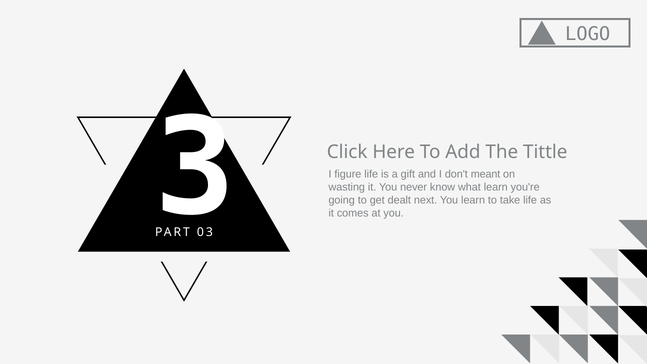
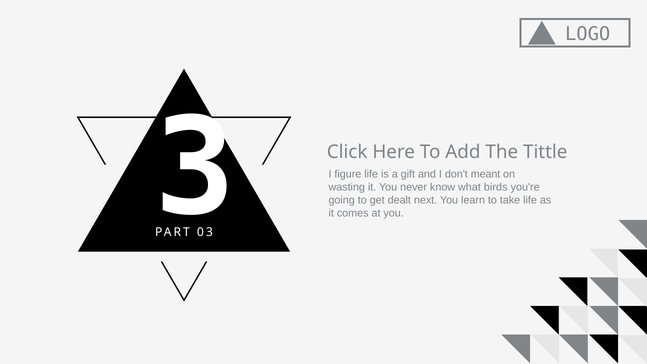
what learn: learn -> birds
